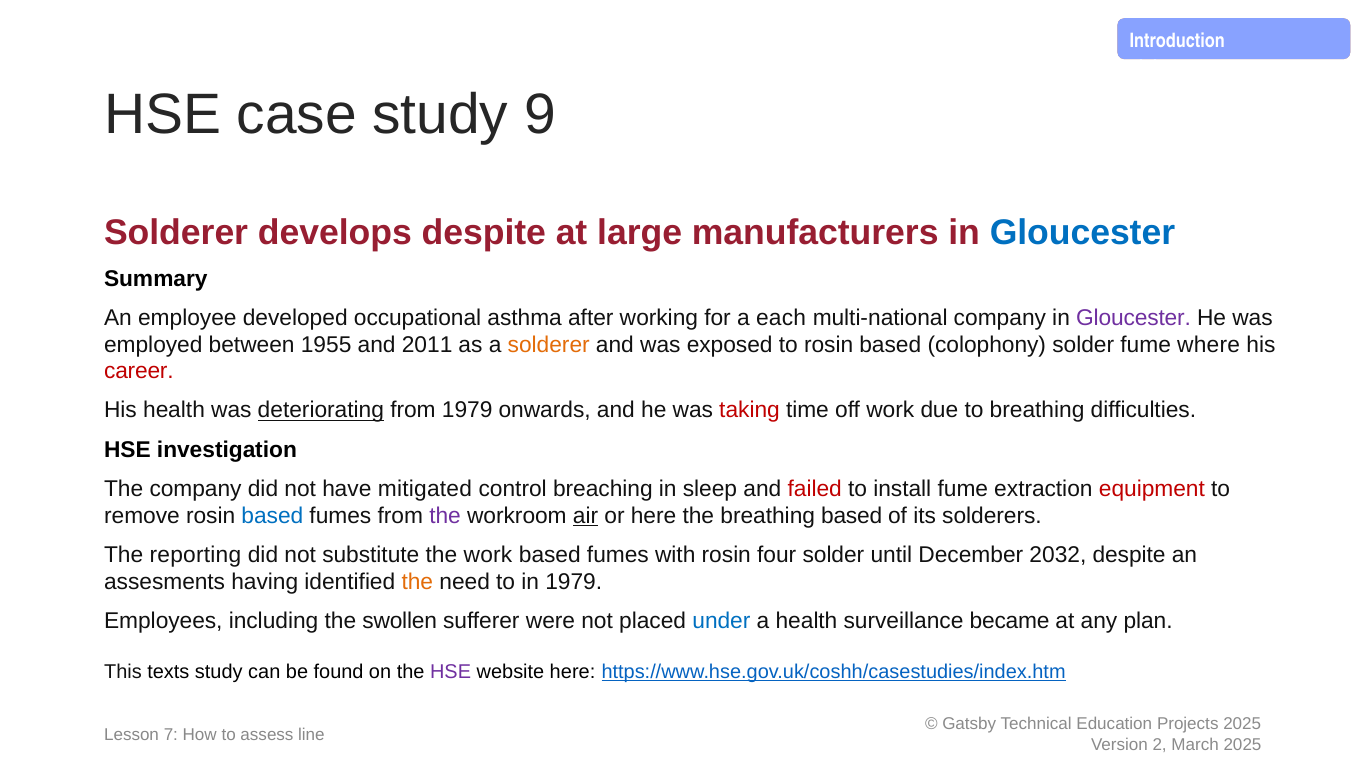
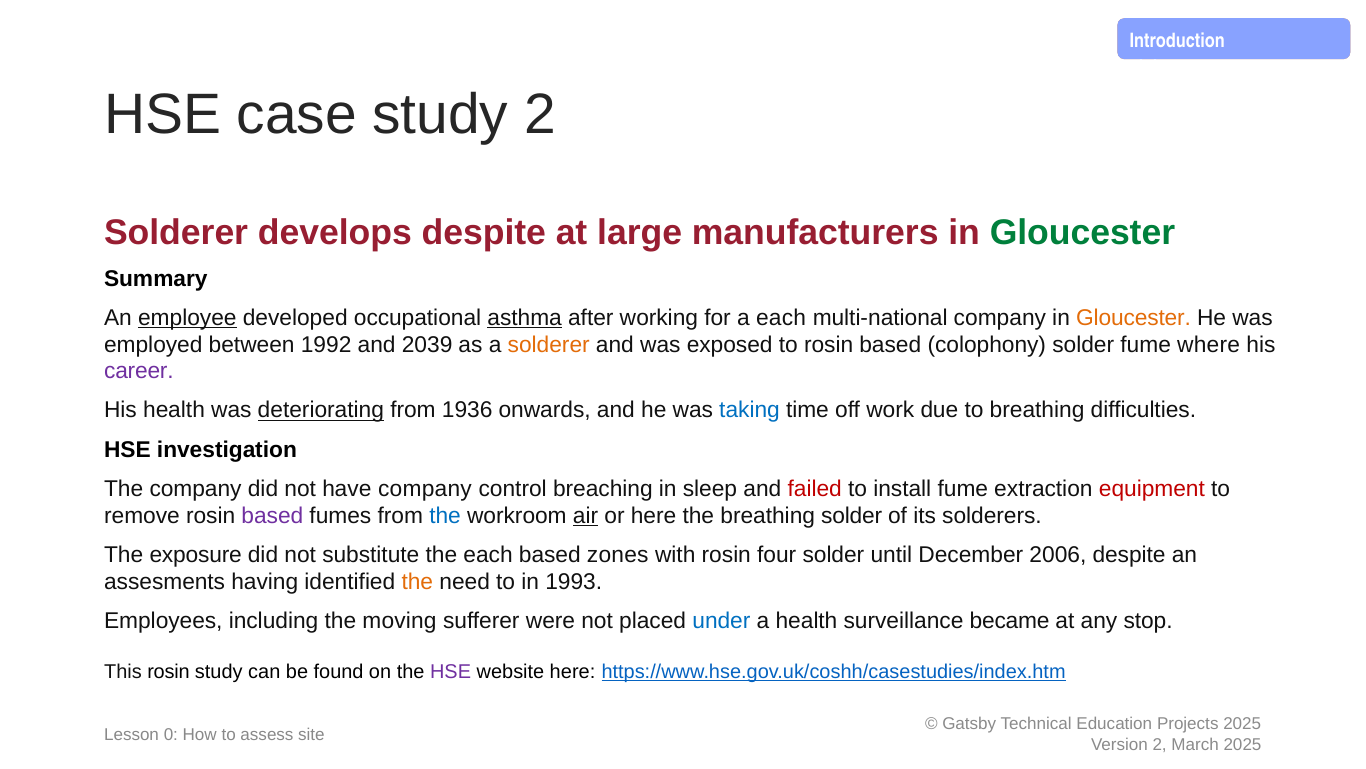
study 9: 9 -> 2
Gloucester at (1082, 232) colour: blue -> green
employee underline: none -> present
asthma underline: none -> present
Gloucester at (1134, 318) colour: purple -> orange
1955: 1955 -> 1992
2011: 2011 -> 2039
career colour: red -> purple
from 1979: 1979 -> 1936
taking colour: red -> blue
have mitigated: mitigated -> company
based at (272, 515) colour: blue -> purple
the at (445, 515) colour: purple -> blue
breathing based: based -> solder
reporting: reporting -> exposure
the work: work -> each
fumes at (618, 555): fumes -> zones
2032: 2032 -> 2006
in 1979: 1979 -> 1993
swollen: swollen -> moving
plan: plan -> stop
This texts: texts -> rosin
7: 7 -> 0
line: line -> site
